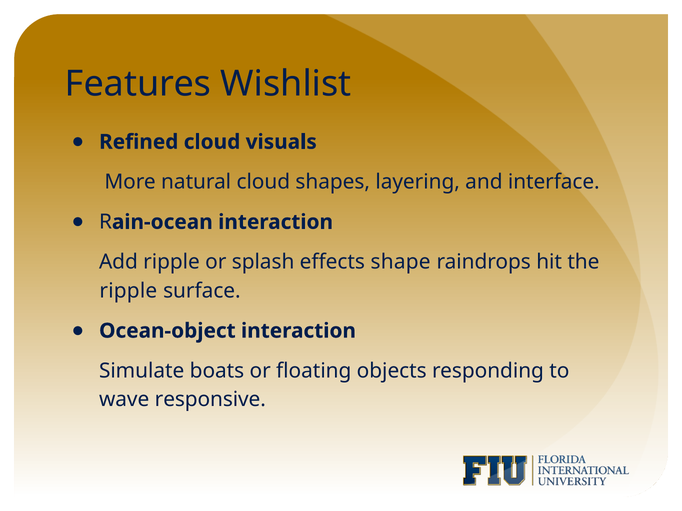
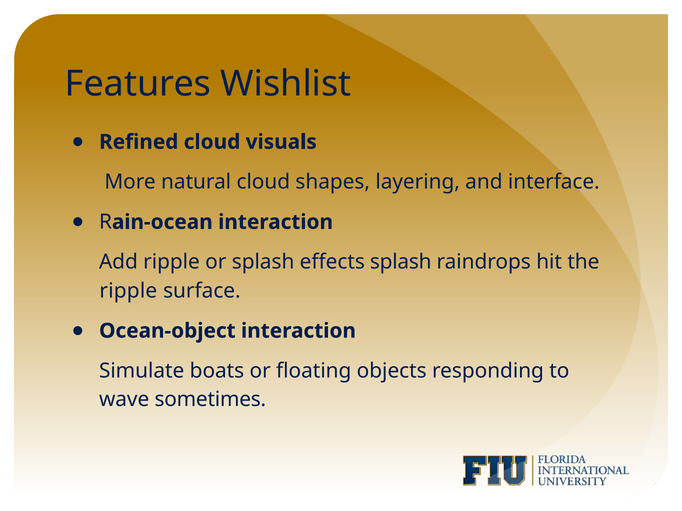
effects shape: shape -> splash
responsive: responsive -> sometimes
